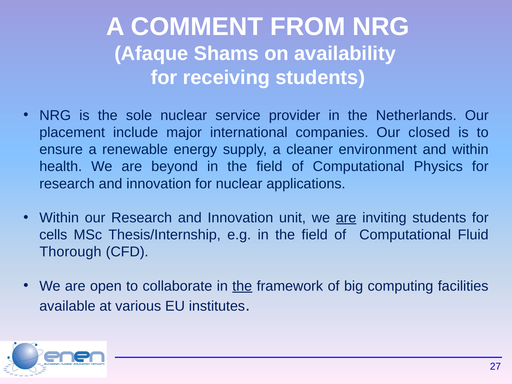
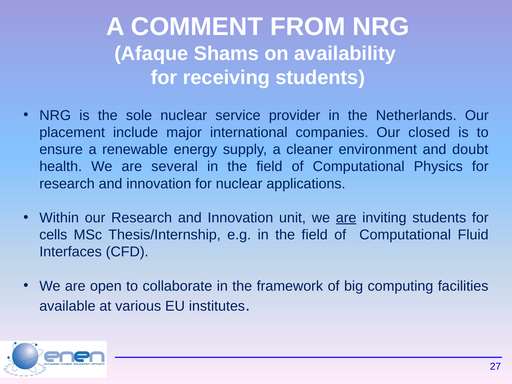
and within: within -> doubt
beyond: beyond -> several
Thorough: Thorough -> Interfaces
the at (242, 286) underline: present -> none
